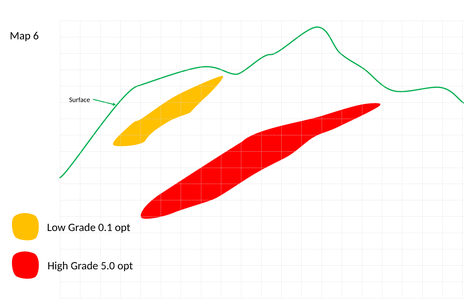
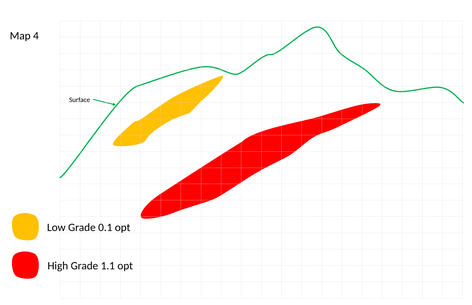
6: 6 -> 4
5.0: 5.0 -> 1.1
